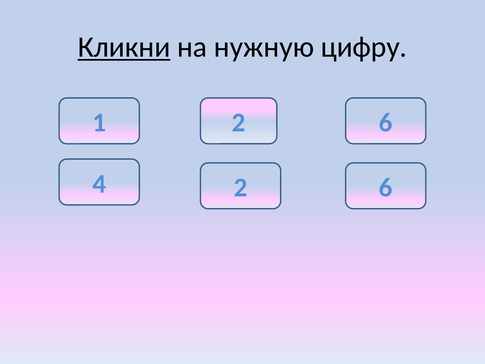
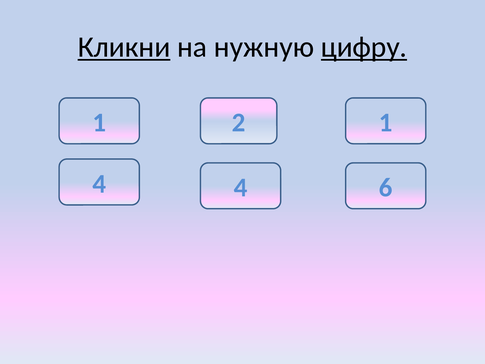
цифру underline: none -> present
1 6: 6 -> 1
4 2: 2 -> 4
